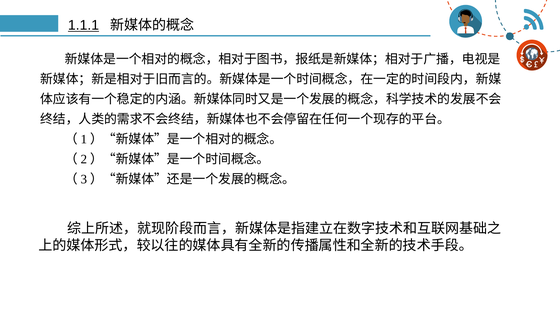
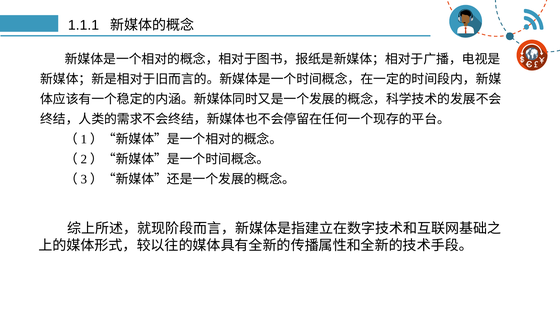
1.1.1 underline: present -> none
